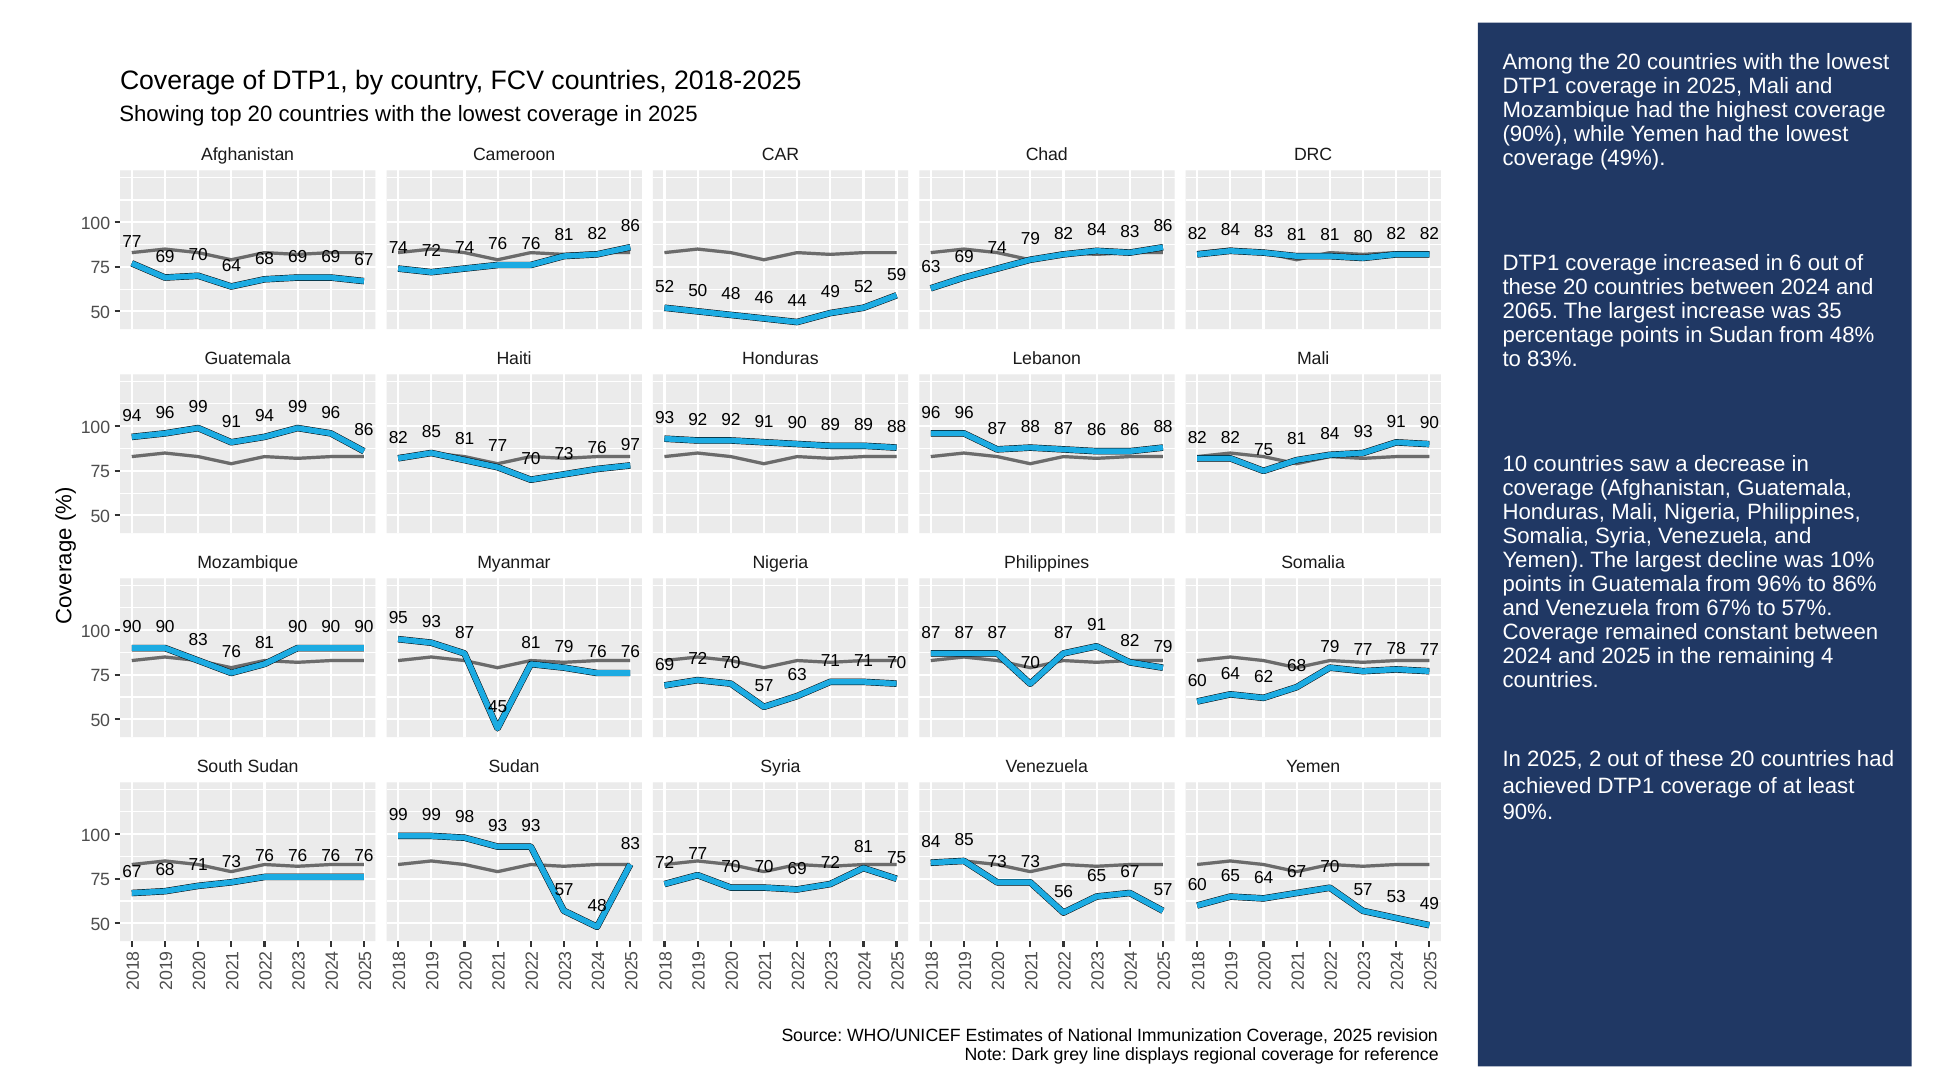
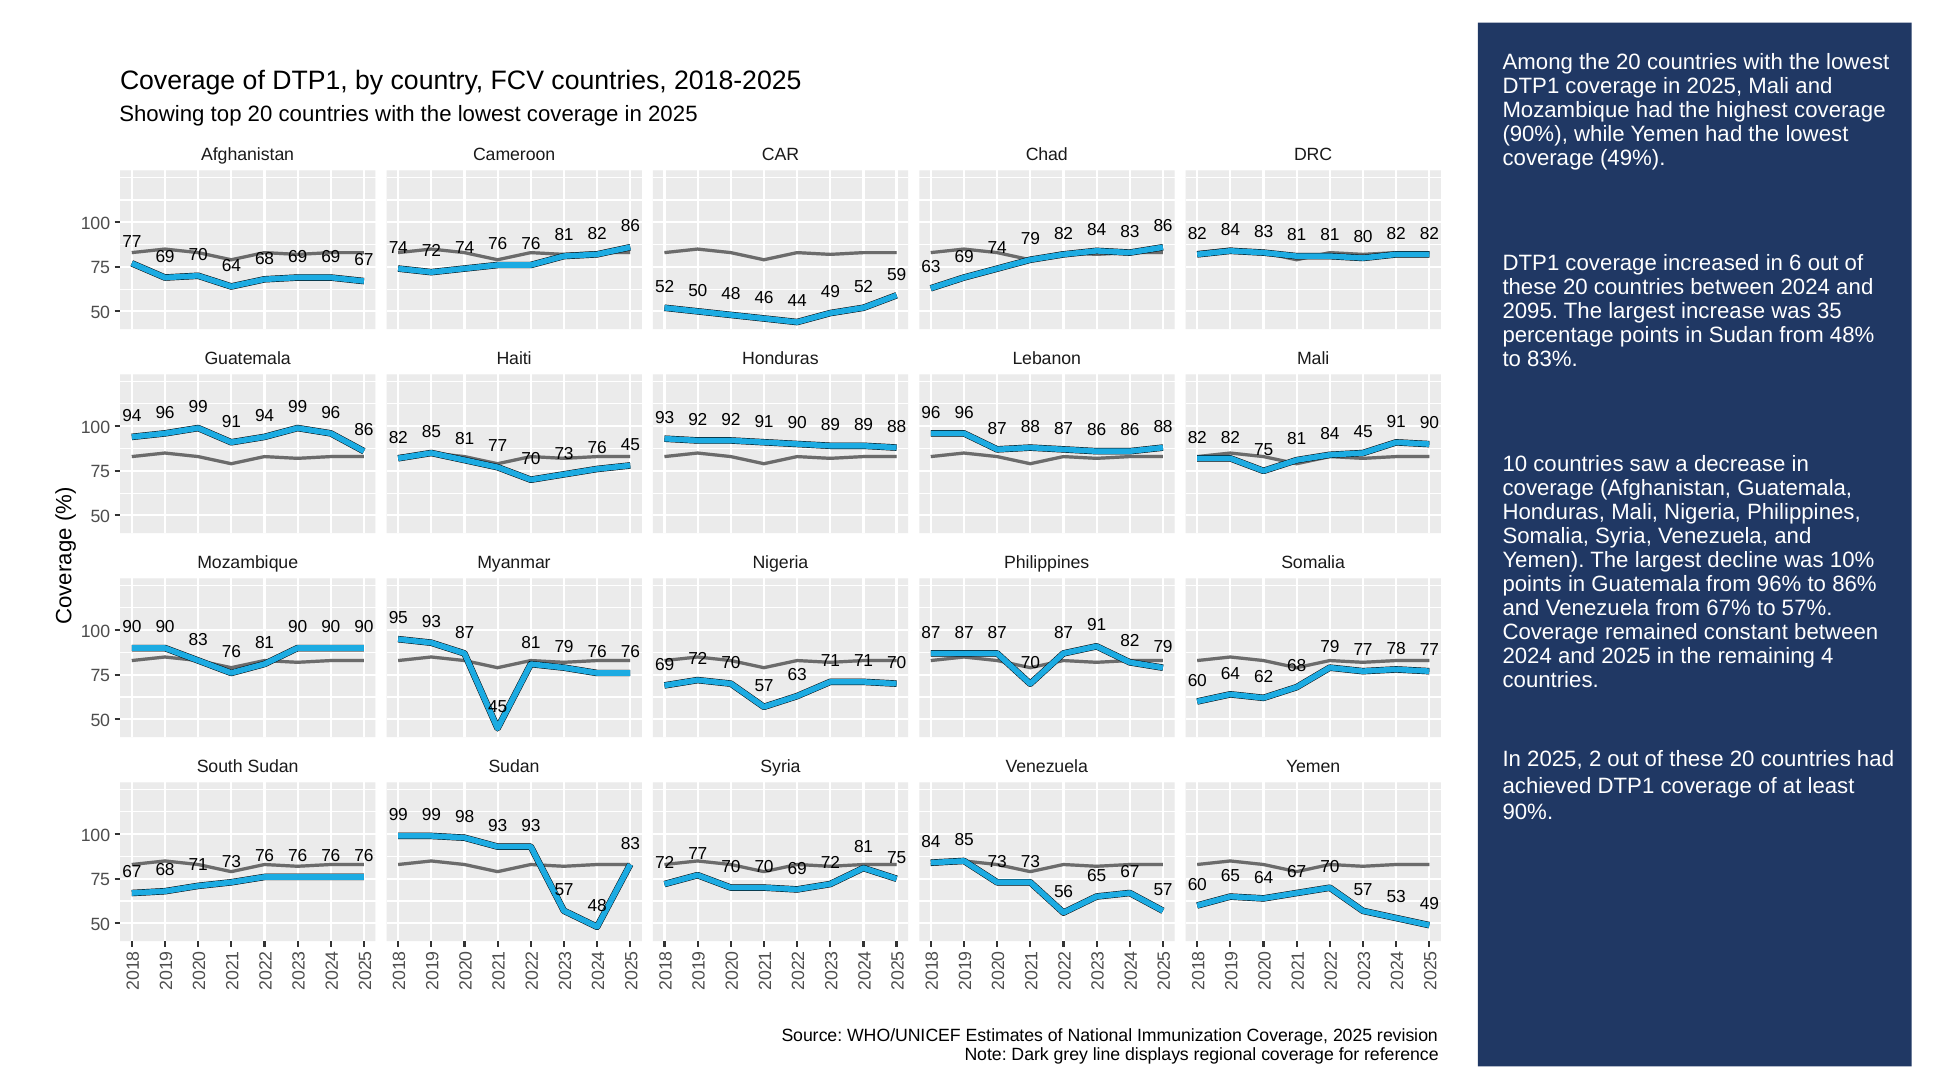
2065: 2065 -> 2095
84 93: 93 -> 45
76 97: 97 -> 45
